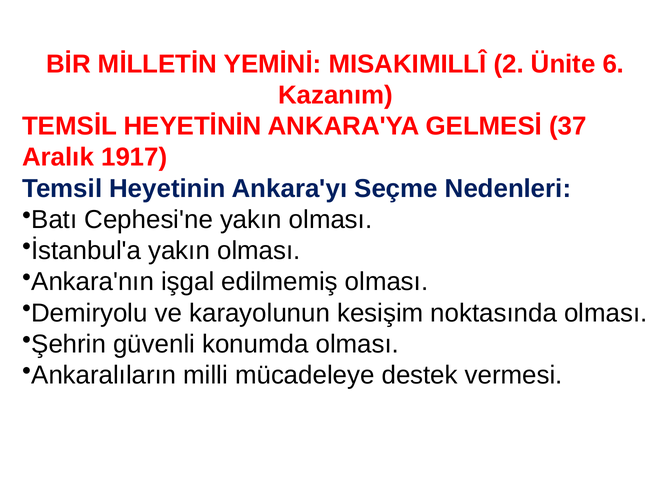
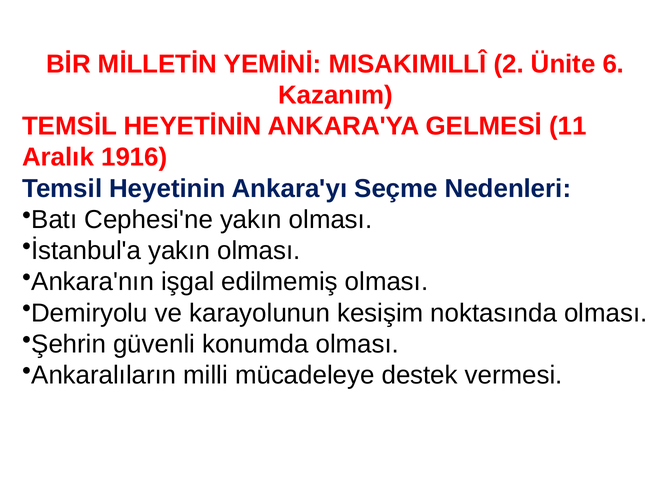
37: 37 -> 11
1917: 1917 -> 1916
